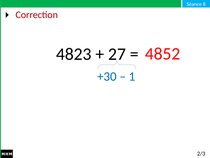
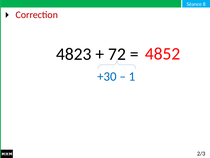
27: 27 -> 72
